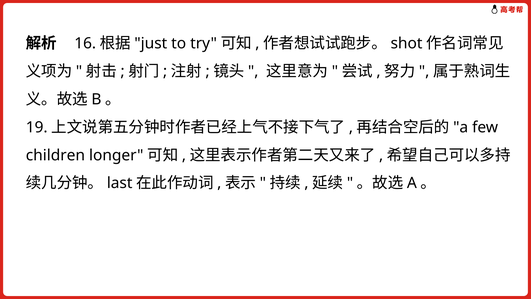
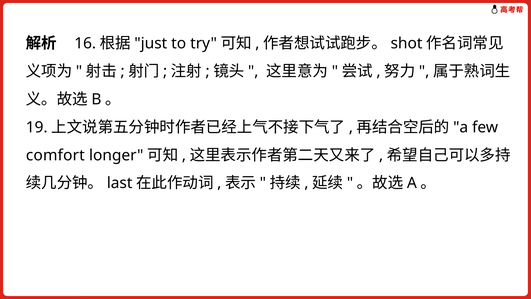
children: children -> comfort
